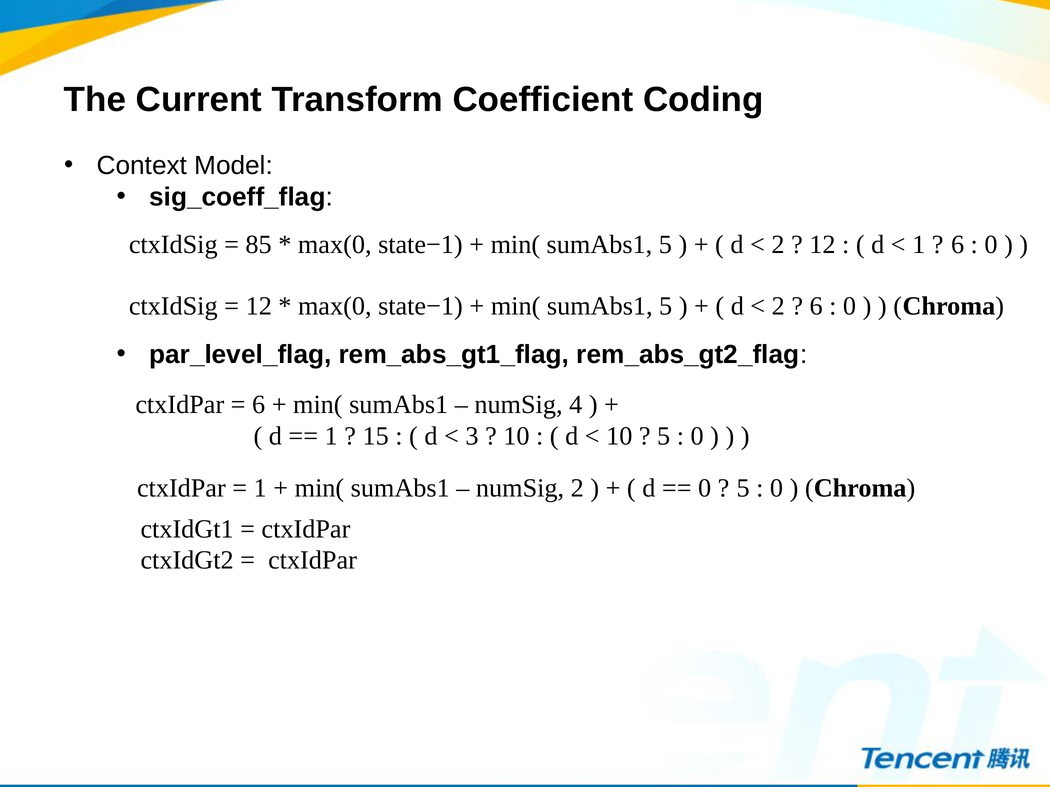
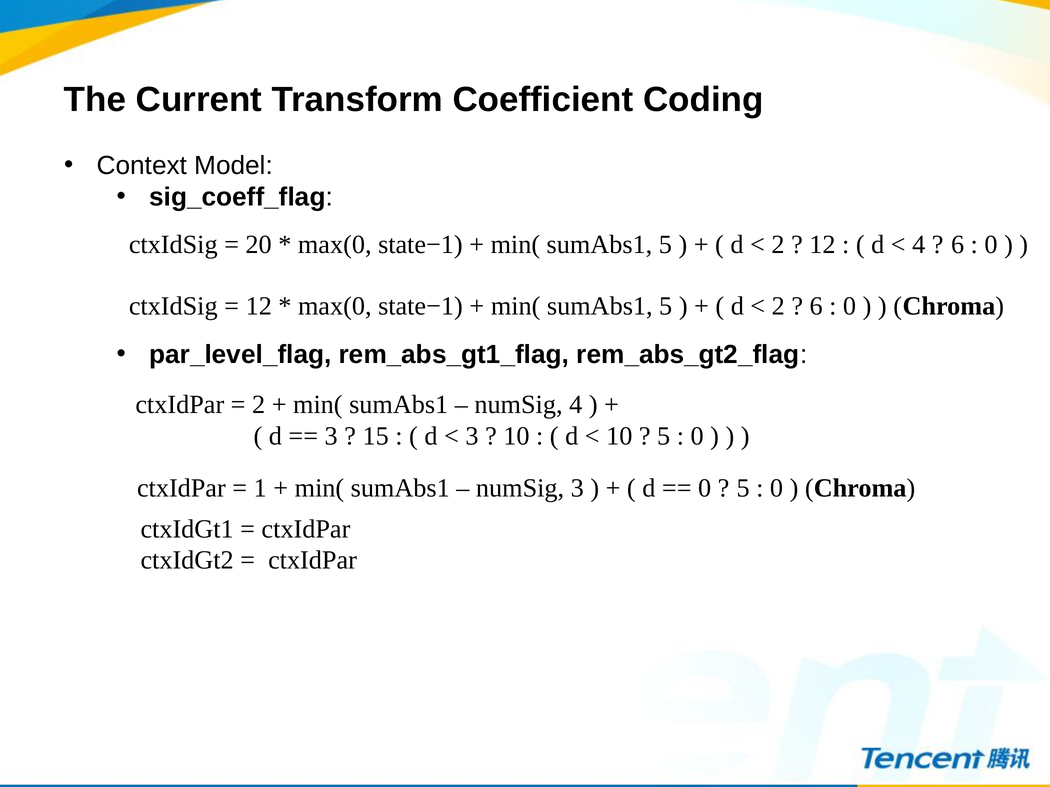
85: 85 -> 20
1 at (919, 245): 1 -> 4
6 at (259, 405): 6 -> 2
1 at (331, 436): 1 -> 3
numSig 2: 2 -> 3
